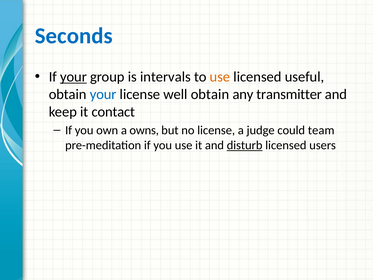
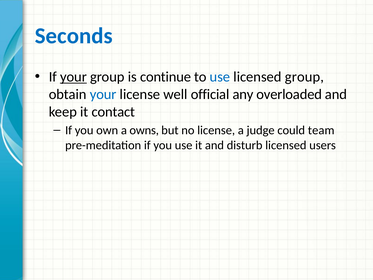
intervals: intervals -> continue
use at (220, 77) colour: orange -> blue
licensed useful: useful -> group
well obtain: obtain -> official
transmitter: transmitter -> overloaded
disturb underline: present -> none
